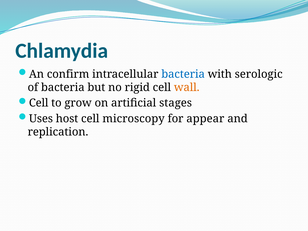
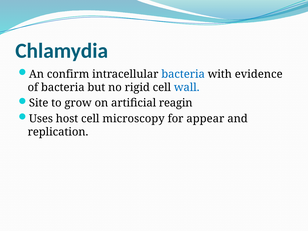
serologic: serologic -> evidence
wall colour: orange -> blue
Cell at (39, 103): Cell -> Site
stages: stages -> reagin
